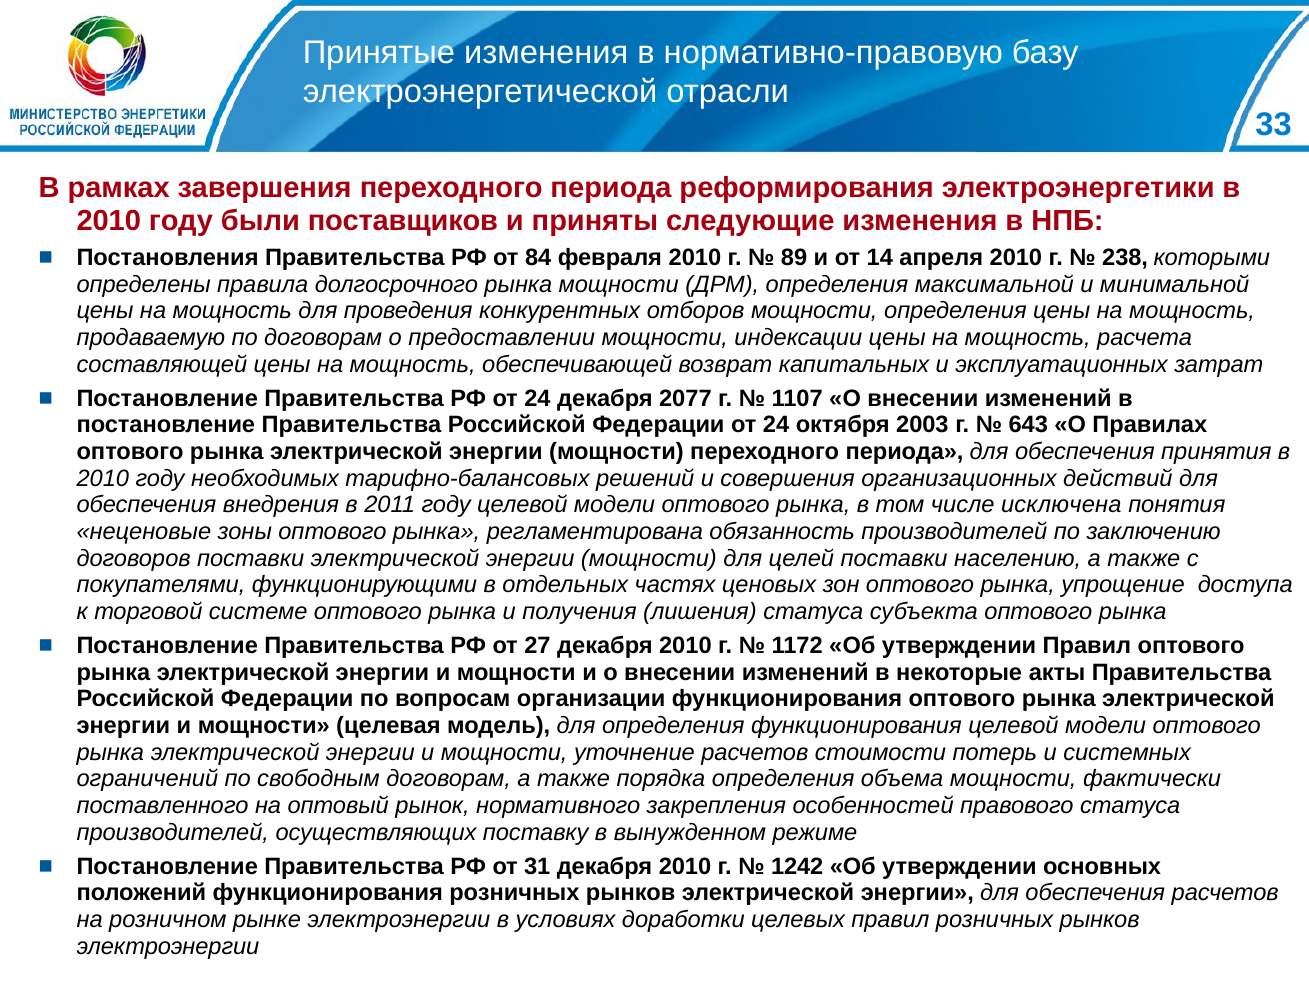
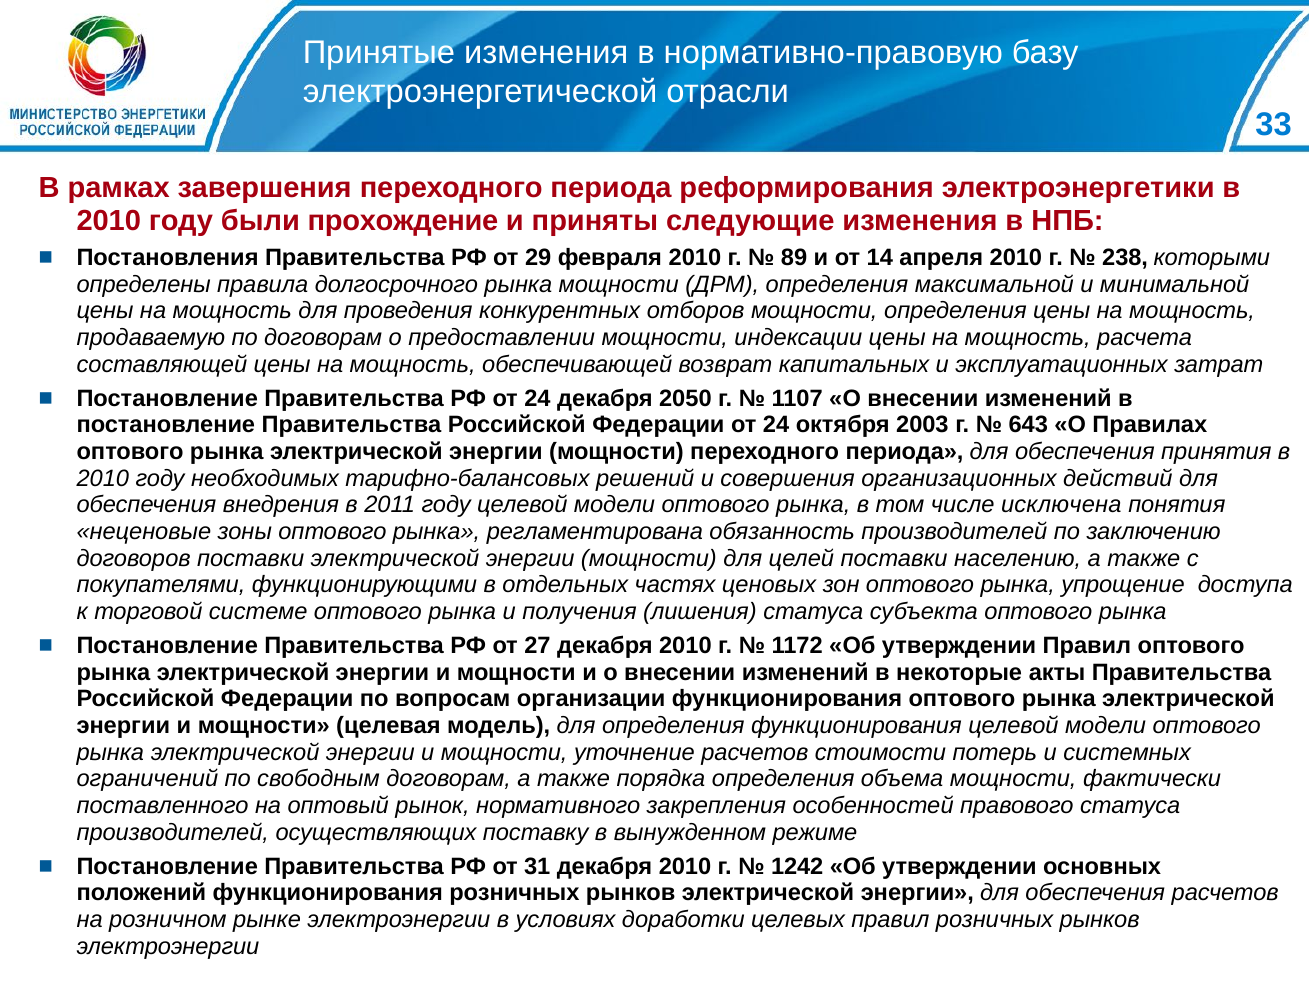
поставщиков: поставщиков -> прохождение
84: 84 -> 29
2077: 2077 -> 2050
